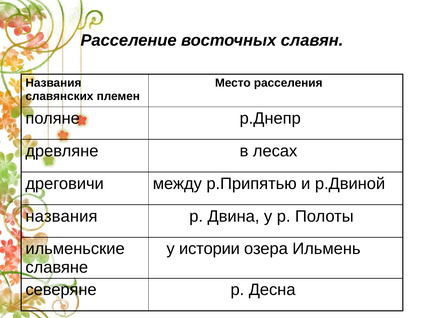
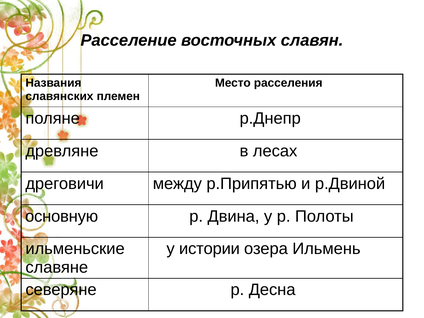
названия at (61, 216): названия -> основную
